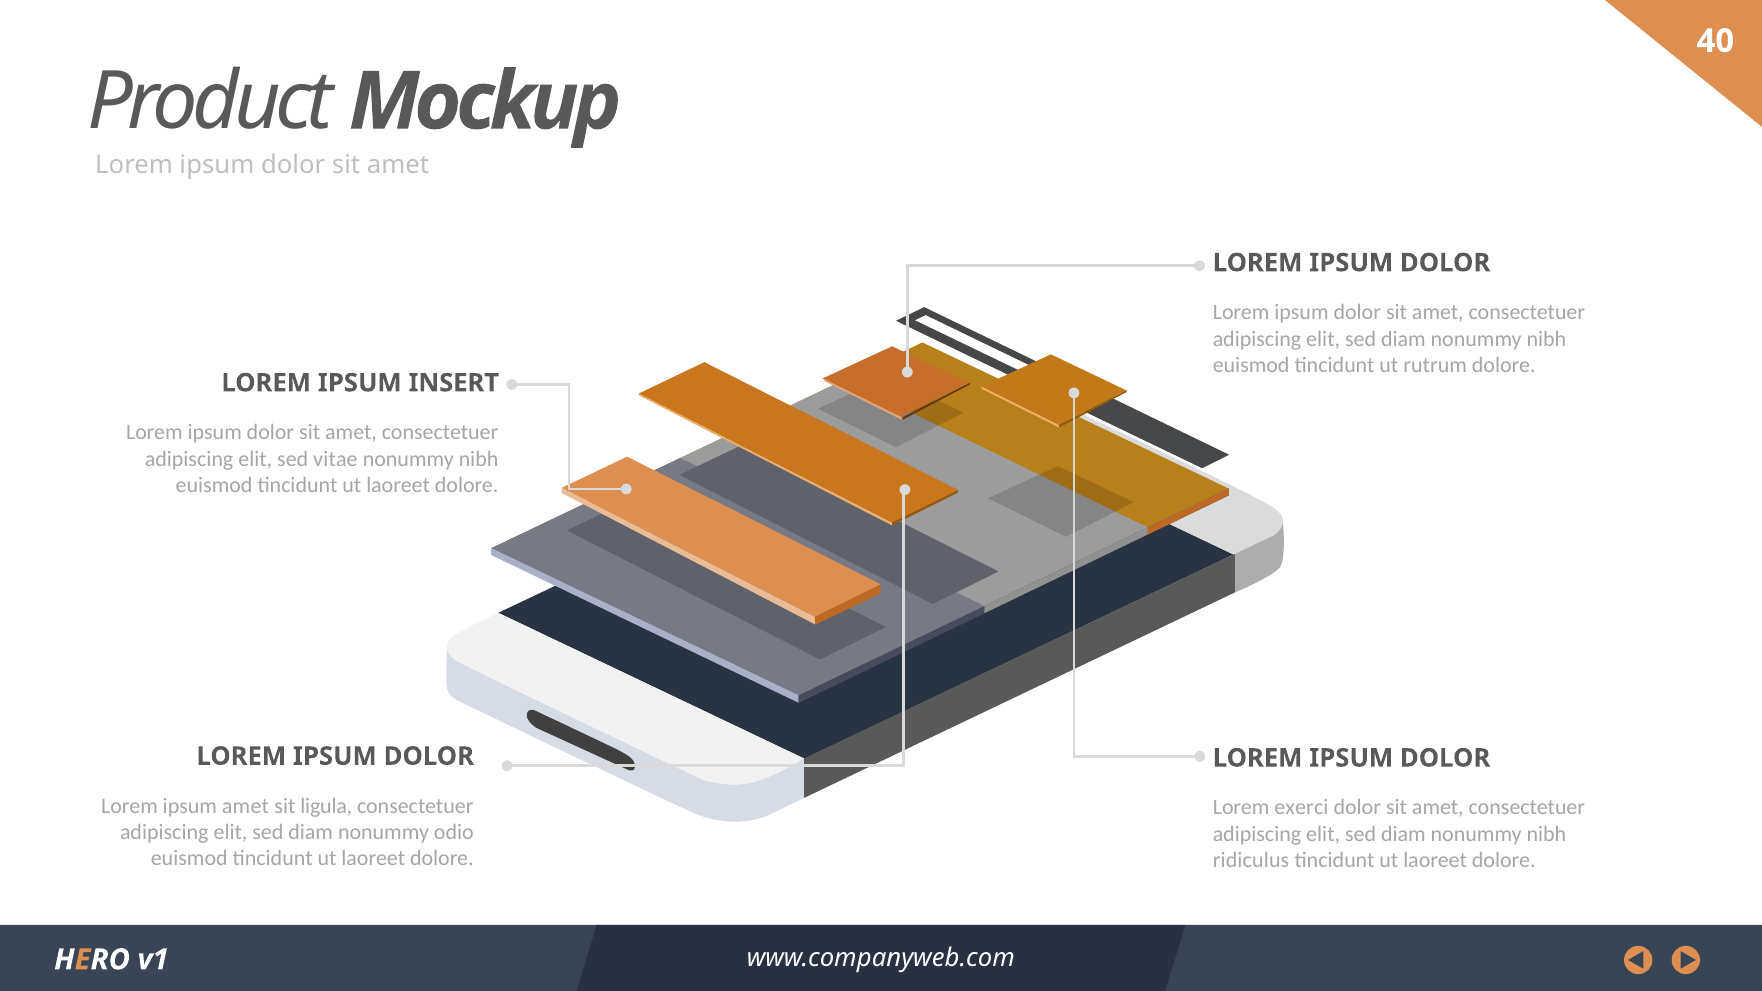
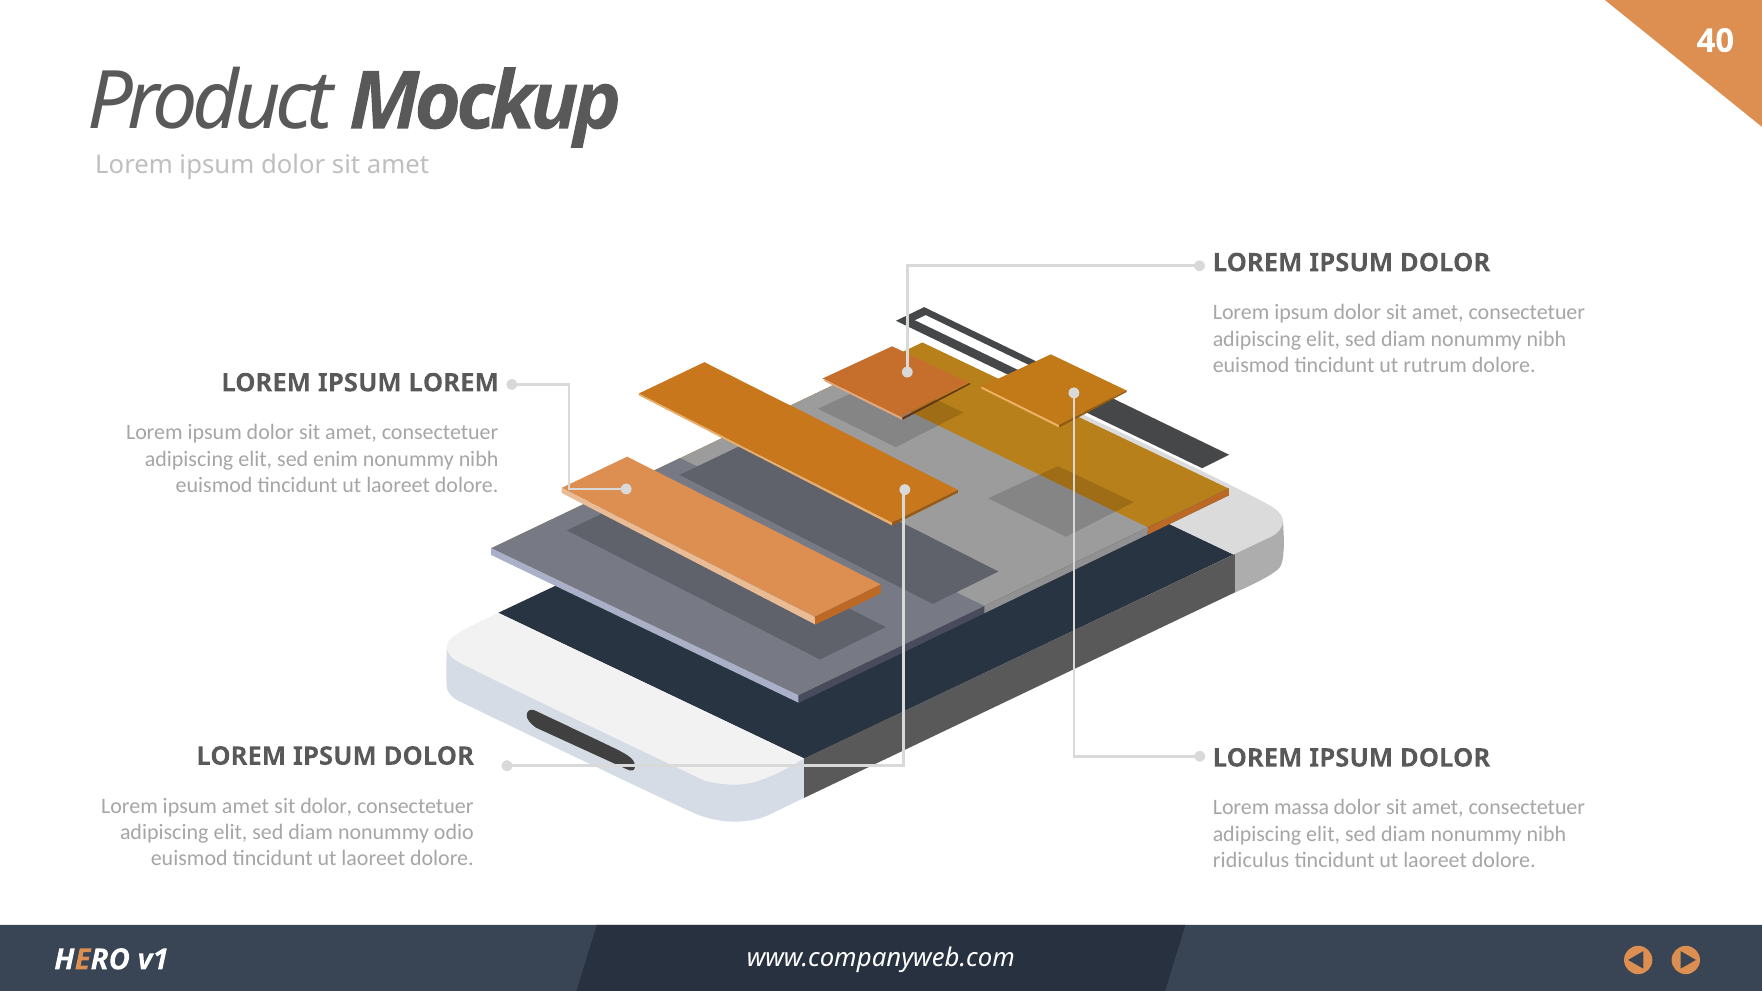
IPSUM INSERT: INSERT -> LOREM
vitae: vitae -> enim
sit ligula: ligula -> dolor
exerci: exerci -> massa
